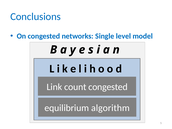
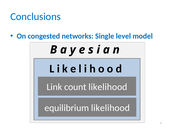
count congested: congested -> likelihood
equilibrium algorithm: algorithm -> likelihood
